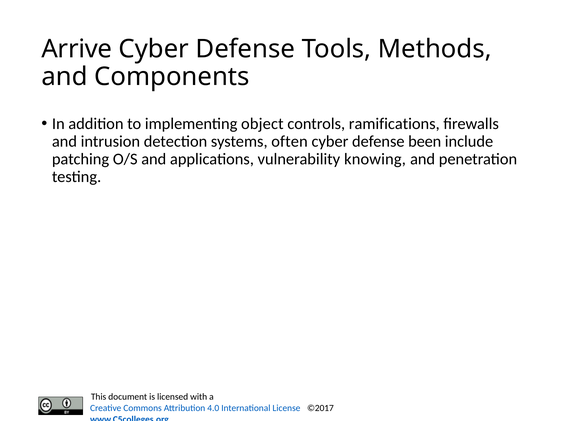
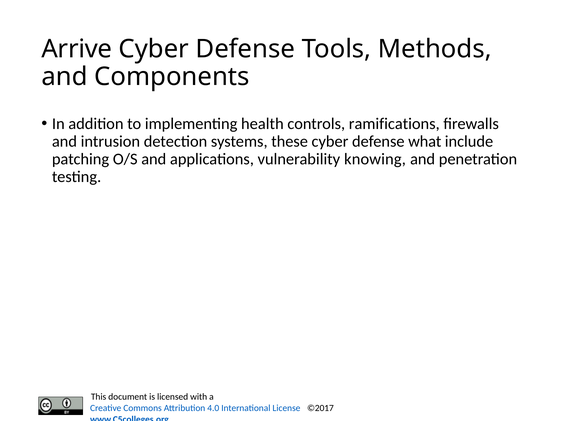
object: object -> health
often: often -> these
been: been -> what
